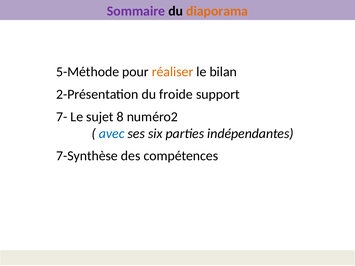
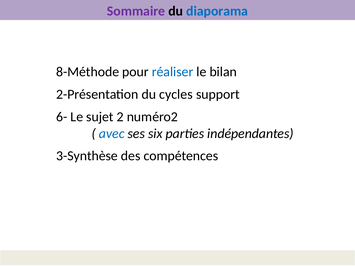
diaporama colour: orange -> blue
5-Méthode: 5-Méthode -> 8-Méthode
réaliser colour: orange -> blue
froide: froide -> cycles
7-: 7- -> 6-
8: 8 -> 2
7-Synthèse: 7-Synthèse -> 3-Synthèse
